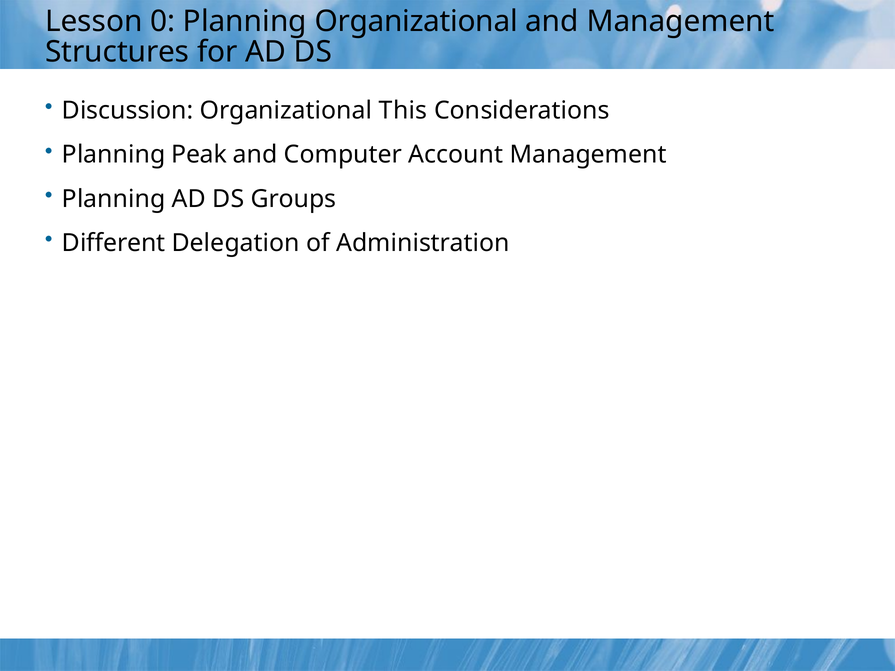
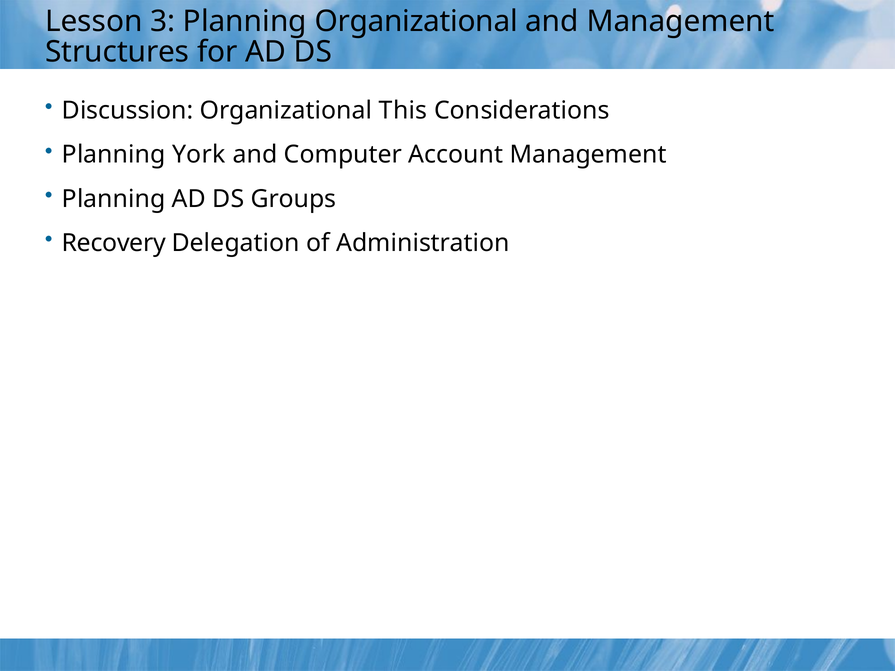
0: 0 -> 3
Peak: Peak -> York
Different: Different -> Recovery
